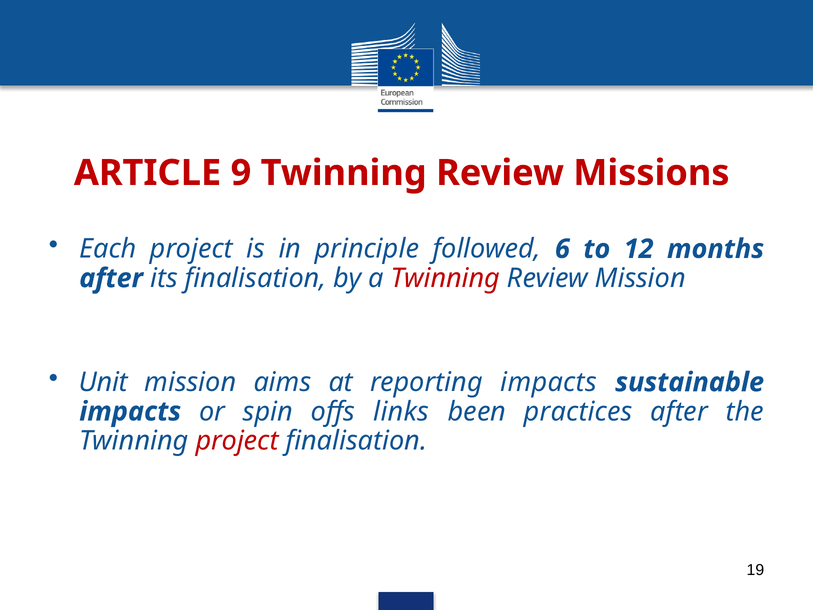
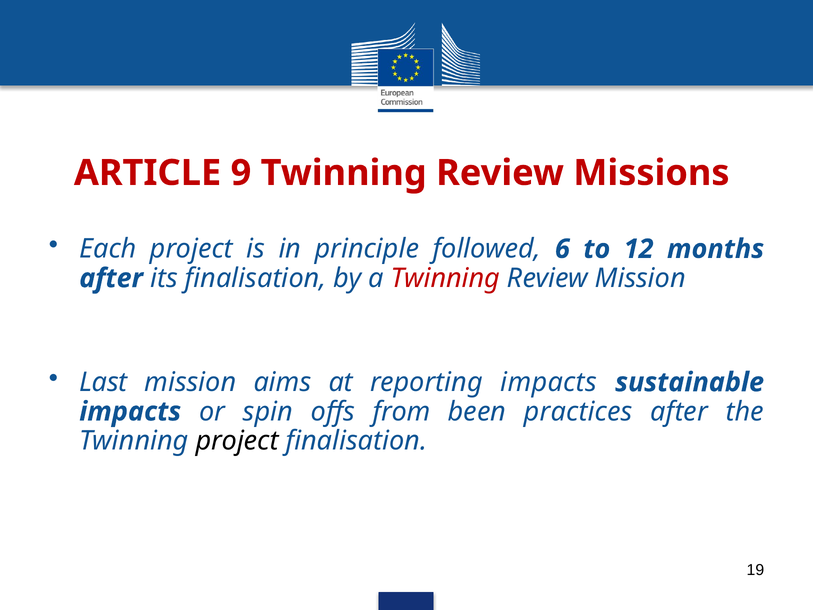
Unit: Unit -> Last
links: links -> from
project at (237, 441) colour: red -> black
